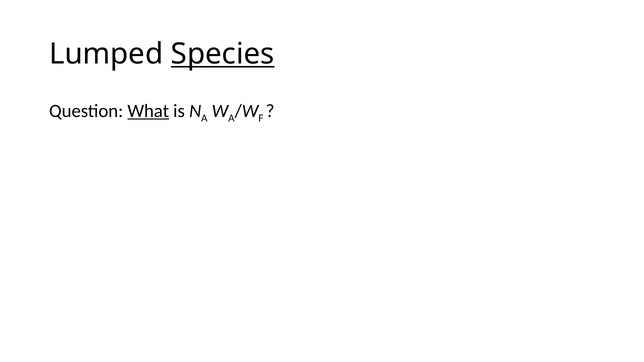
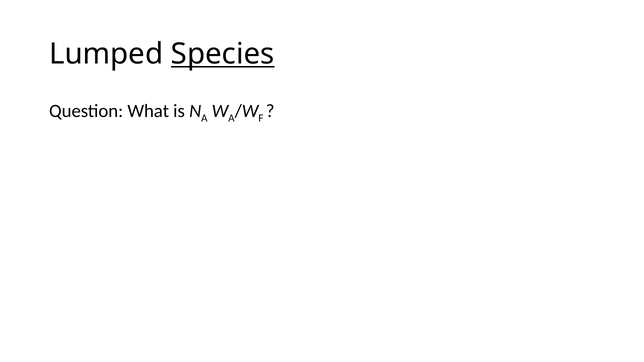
What underline: present -> none
